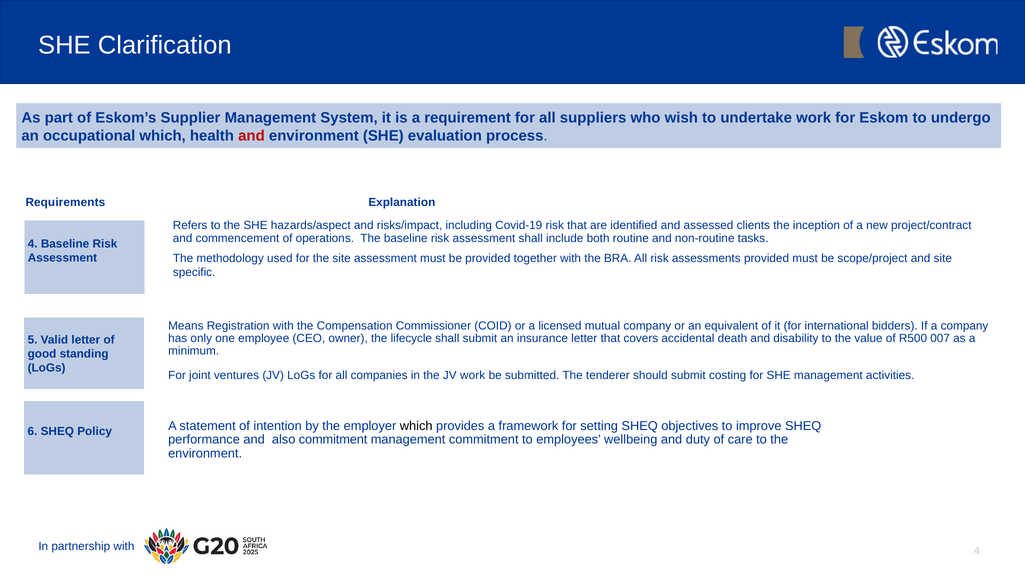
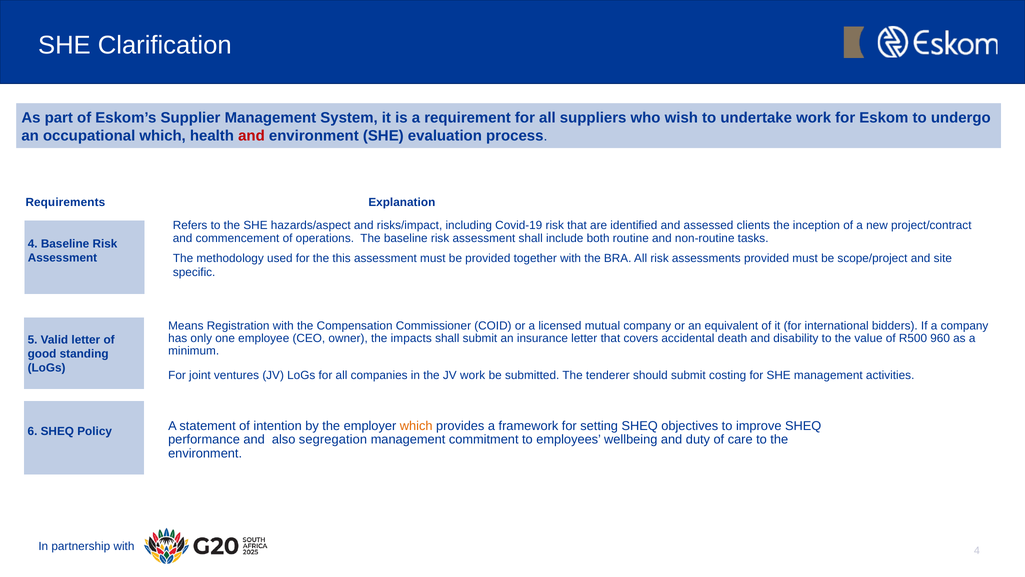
the site: site -> this
lifecycle: lifecycle -> impacts
007: 007 -> 960
which at (416, 425) colour: black -> orange
also commitment: commitment -> segregation
